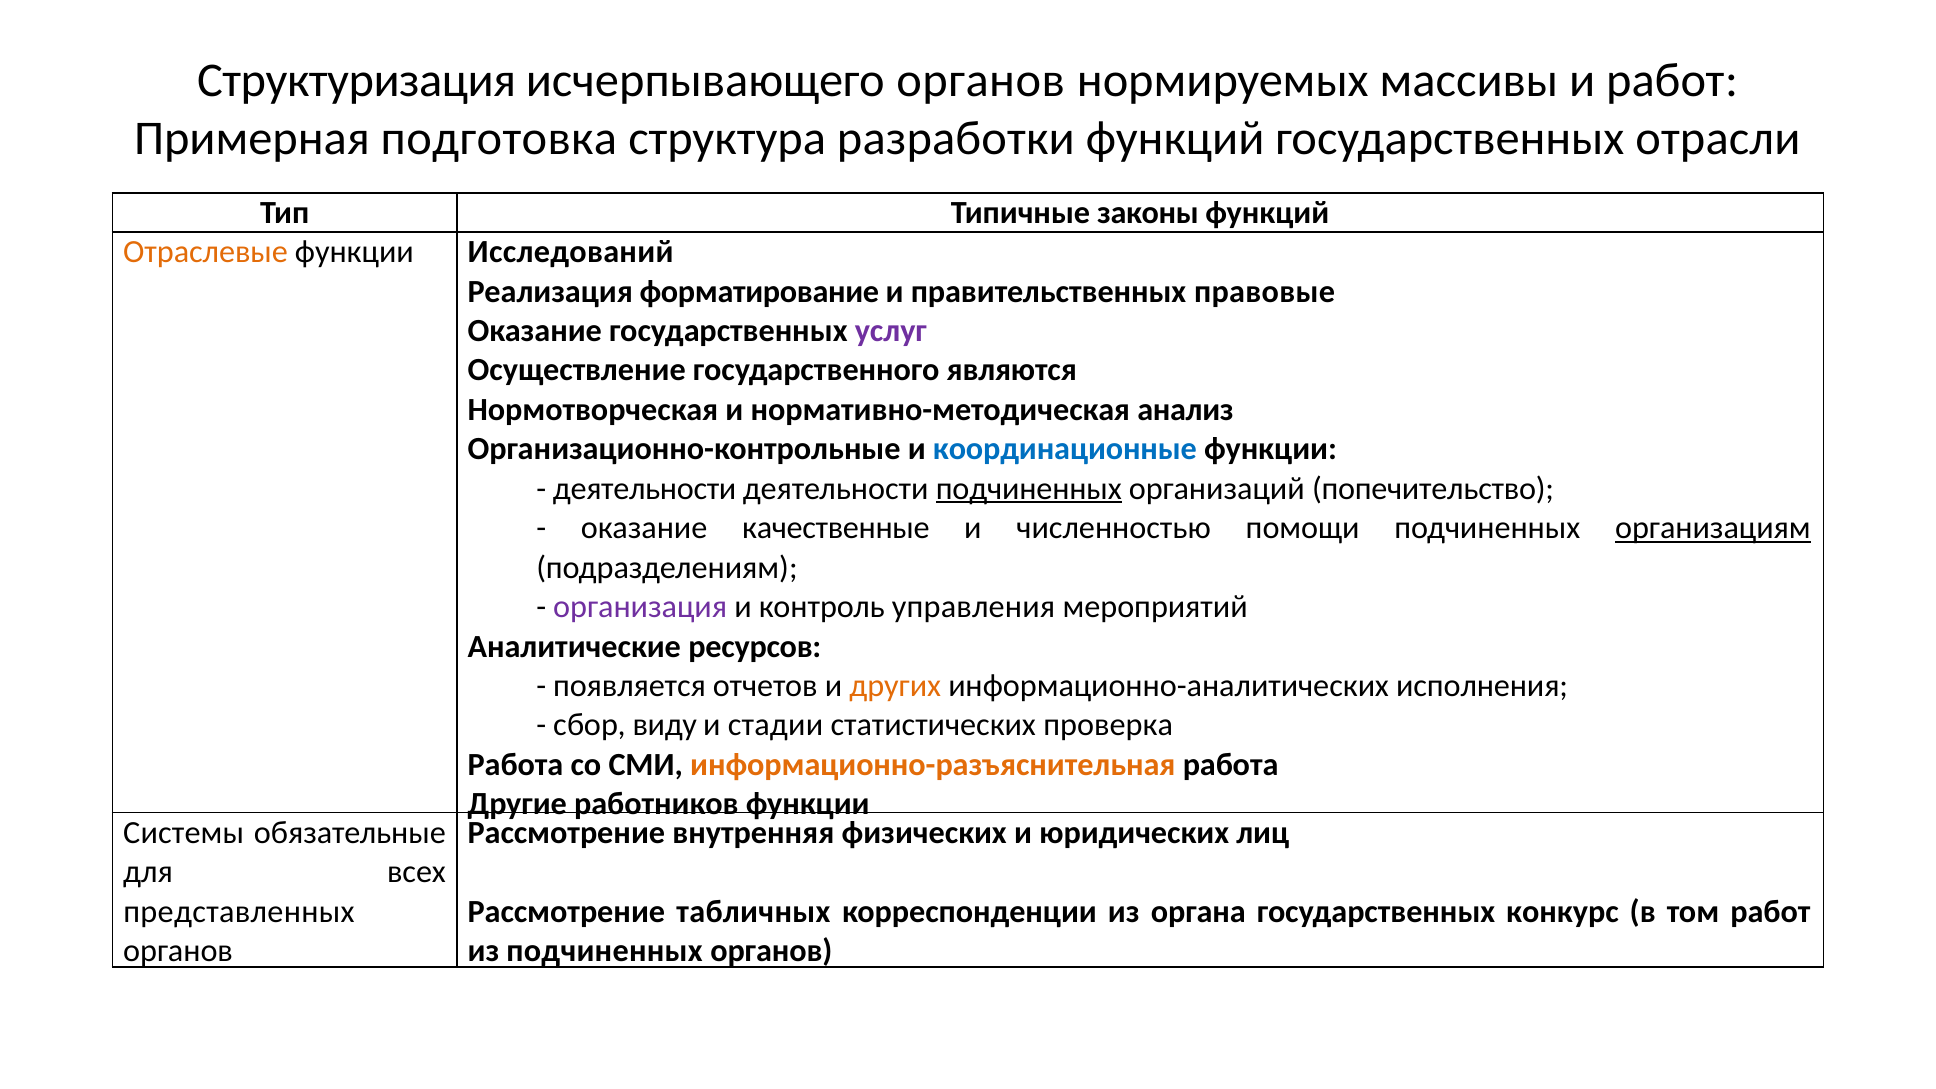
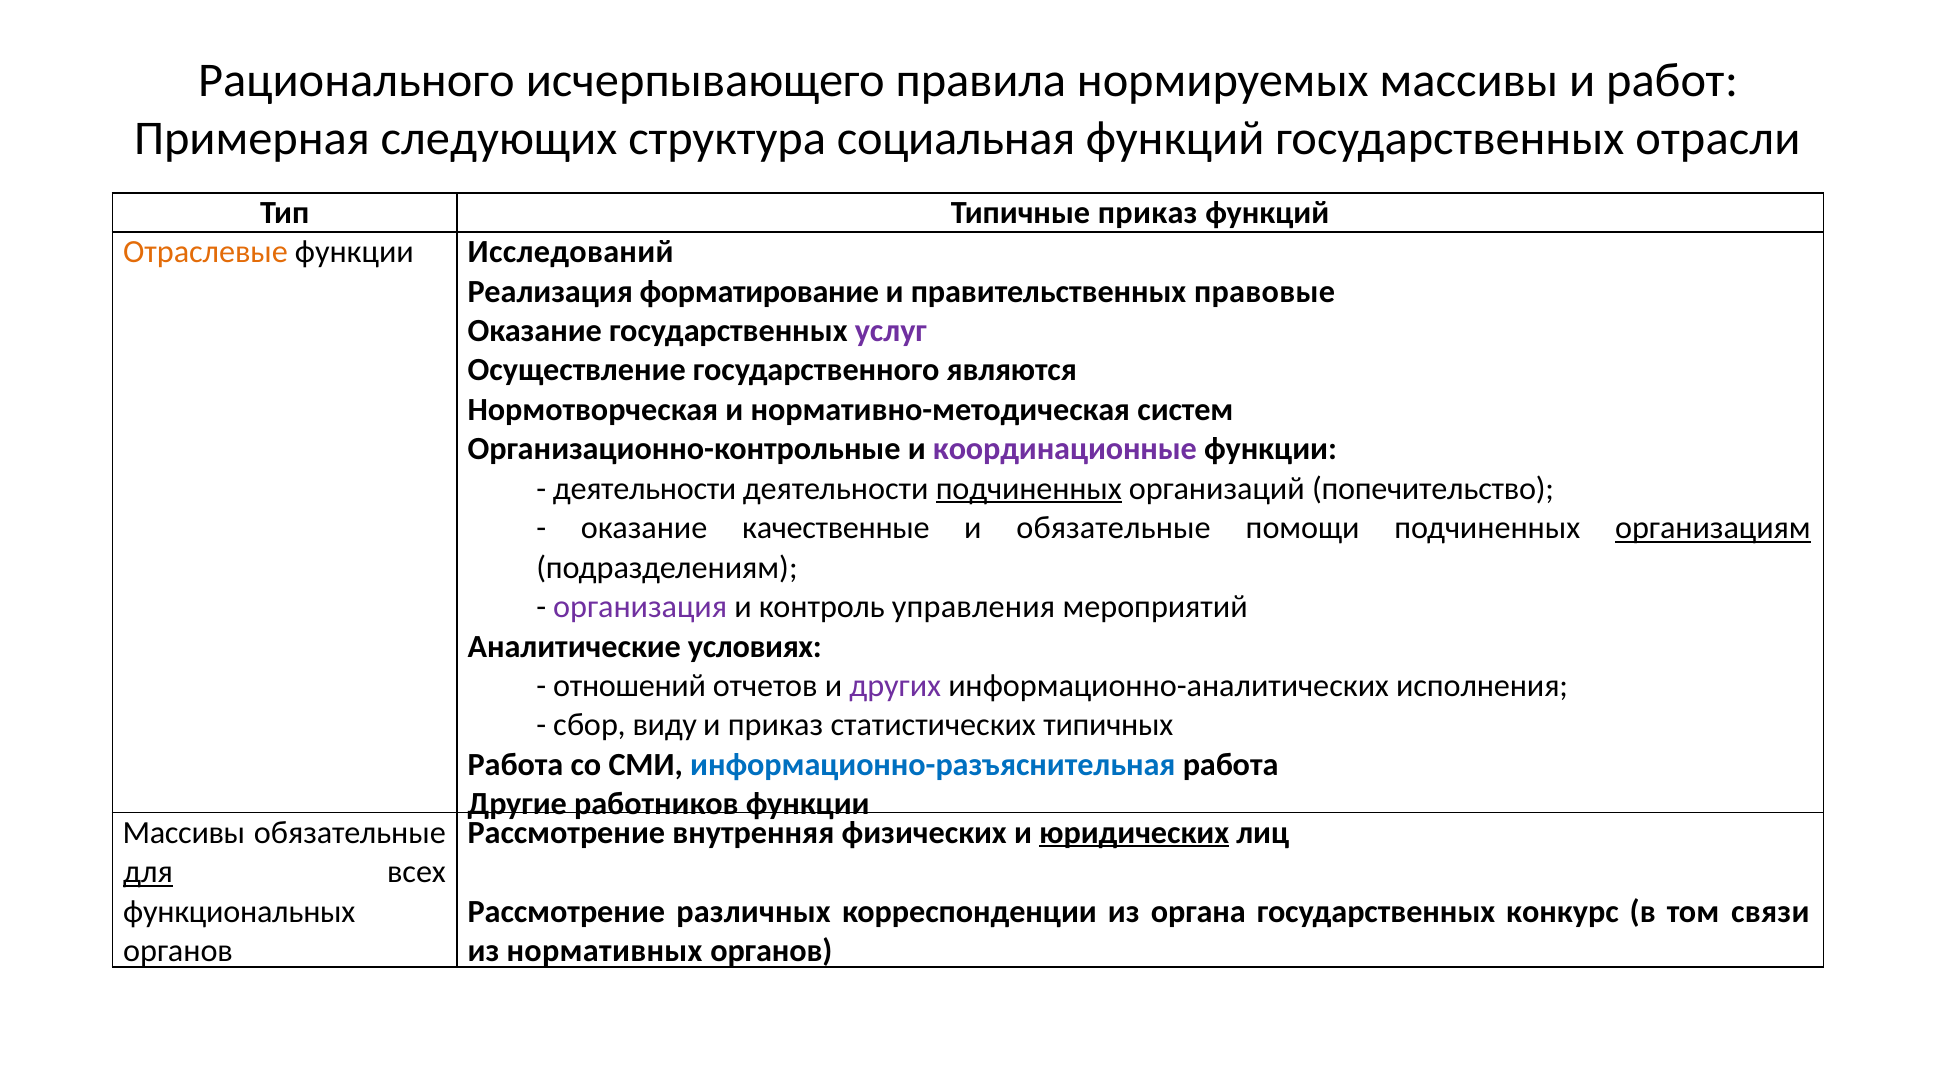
Структуризация: Структуризация -> Рационального
исчерпывающего органов: органов -> правила
подготовка: подготовка -> следующих
разработки: разработки -> социальная
Типичные законы: законы -> приказ
анализ: анализ -> систем
координационные colour: blue -> purple
и численностью: численностью -> обязательные
ресурсов: ресурсов -> условиях
появляется: появляется -> отношений
других colour: orange -> purple
и стадии: стадии -> приказ
проверка: проверка -> типичных
информационно-разъяснительная colour: orange -> blue
Системы at (184, 832): Системы -> Массивы
юридических underline: none -> present
для underline: none -> present
представленных: представленных -> функциональных
табличных: табличных -> различных
том работ: работ -> связи
из подчиненных: подчиненных -> нормативных
